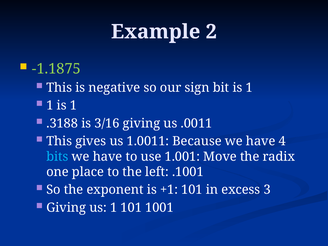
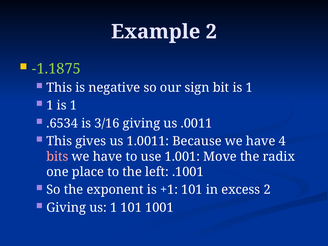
.3188: .3188 -> .6534
bits colour: light blue -> pink
excess 3: 3 -> 2
